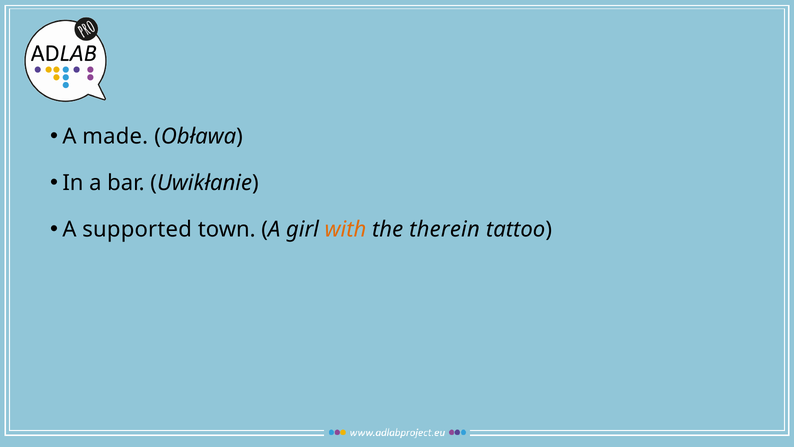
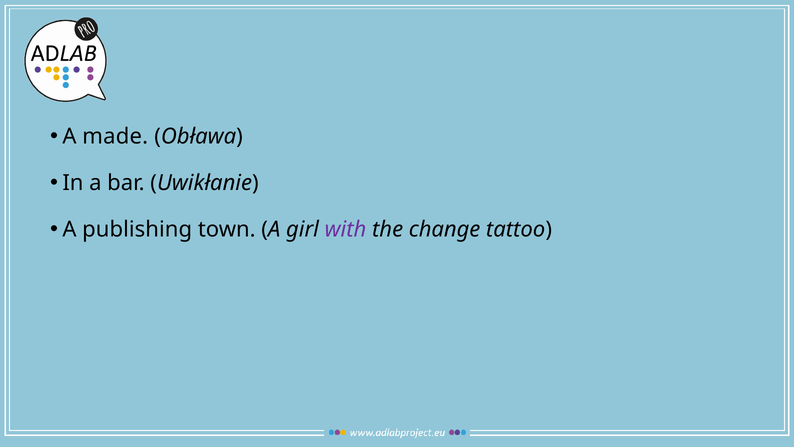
supported: supported -> publishing
with colour: orange -> purple
therein: therein -> change
